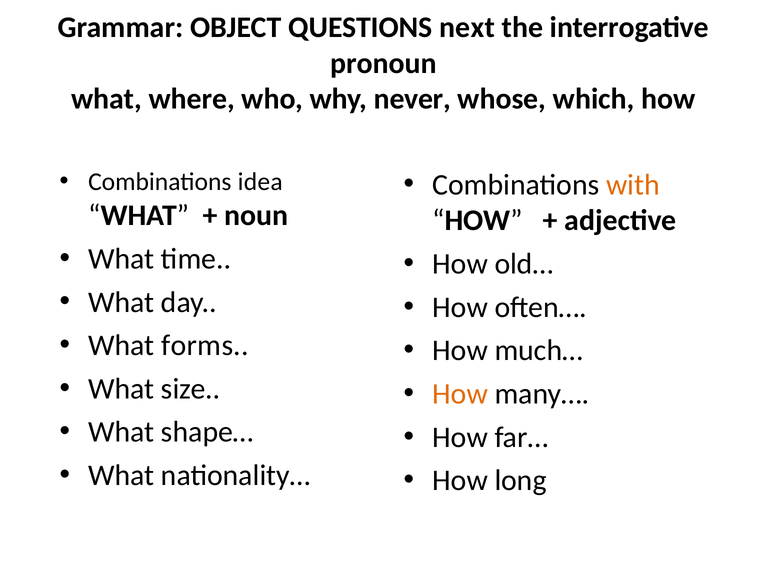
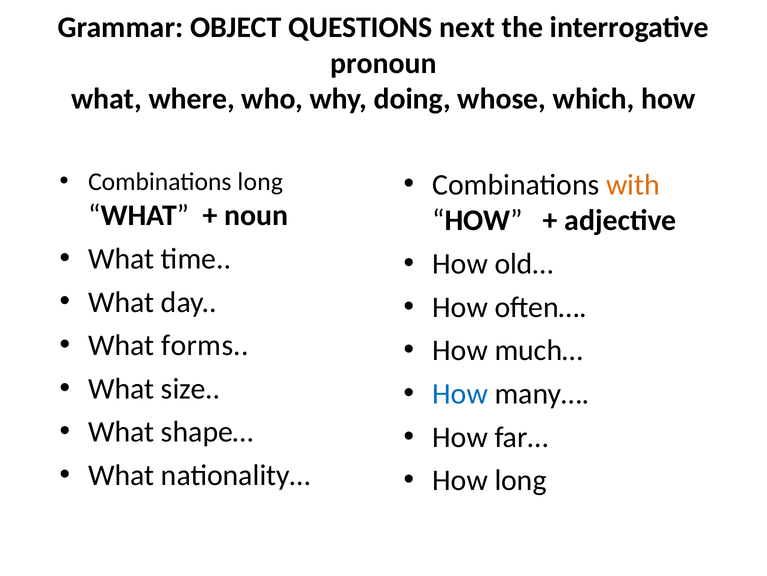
never: never -> doing
Combinations idea: idea -> long
How at (460, 393) colour: orange -> blue
